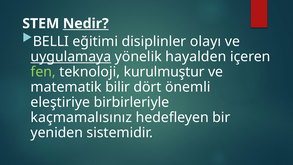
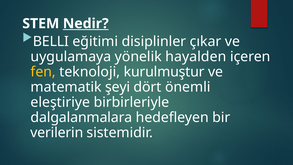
olayı: olayı -> çıkar
uygulamaya underline: present -> none
fen colour: light green -> yellow
bilir: bilir -> şeyi
kaçmamalısınız: kaçmamalısınız -> dalgalanmalara
yeniden: yeniden -> verilerin
